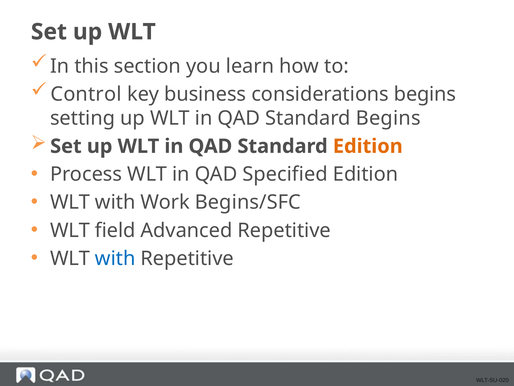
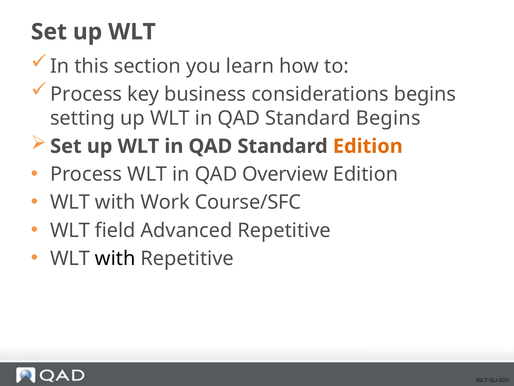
Control at (86, 94): Control -> Process
Specified: Specified -> Overview
Begins/SFC: Begins/SFC -> Course/SFC
with at (115, 258) colour: blue -> black
